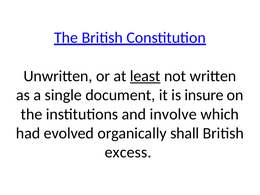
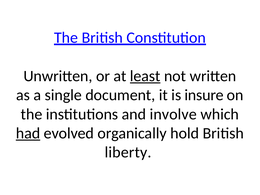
had underline: none -> present
shall: shall -> hold
excess: excess -> liberty
